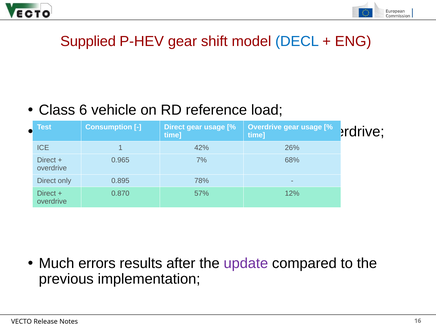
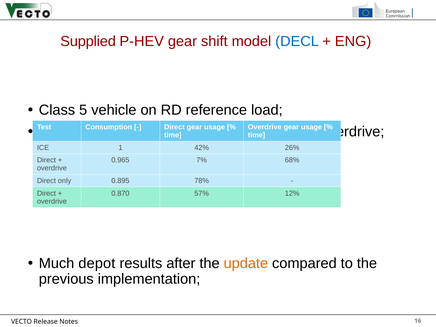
6: 6 -> 5
errors: errors -> depot
update colour: purple -> orange
